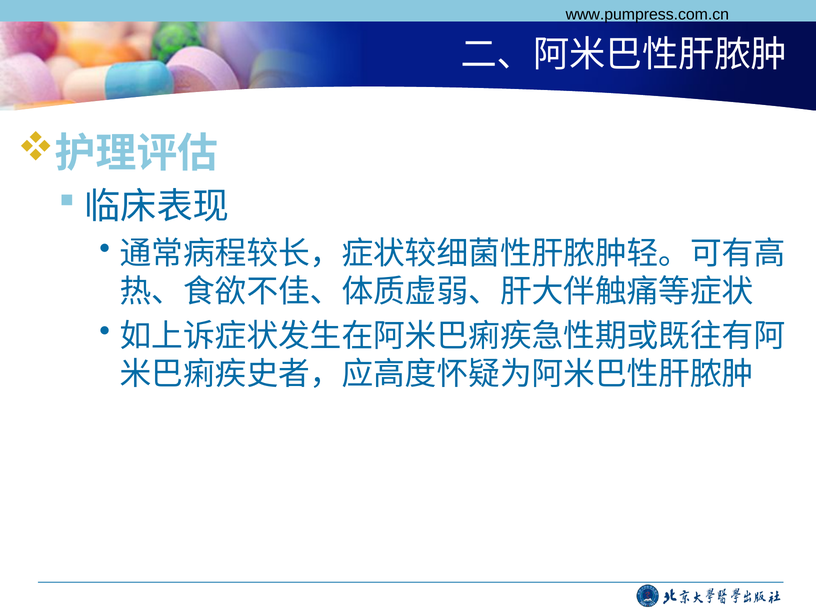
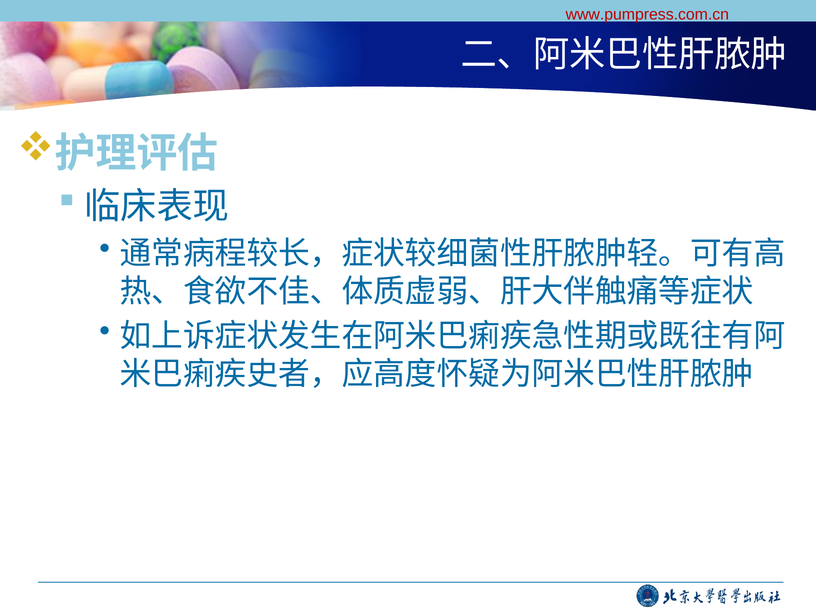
www.pumpress.com.cn colour: black -> red
